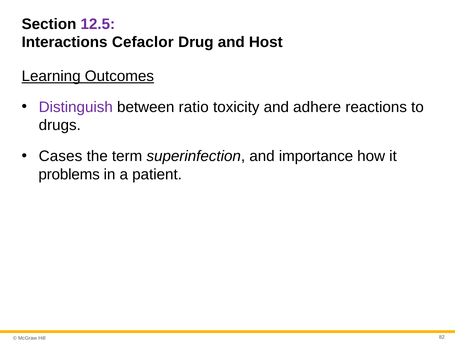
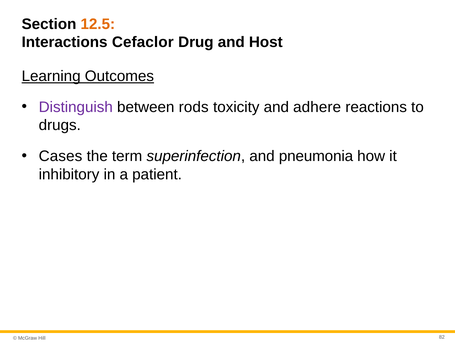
12.5 colour: purple -> orange
ratio: ratio -> rods
importance: importance -> pneumonia
problems: problems -> inhibitory
